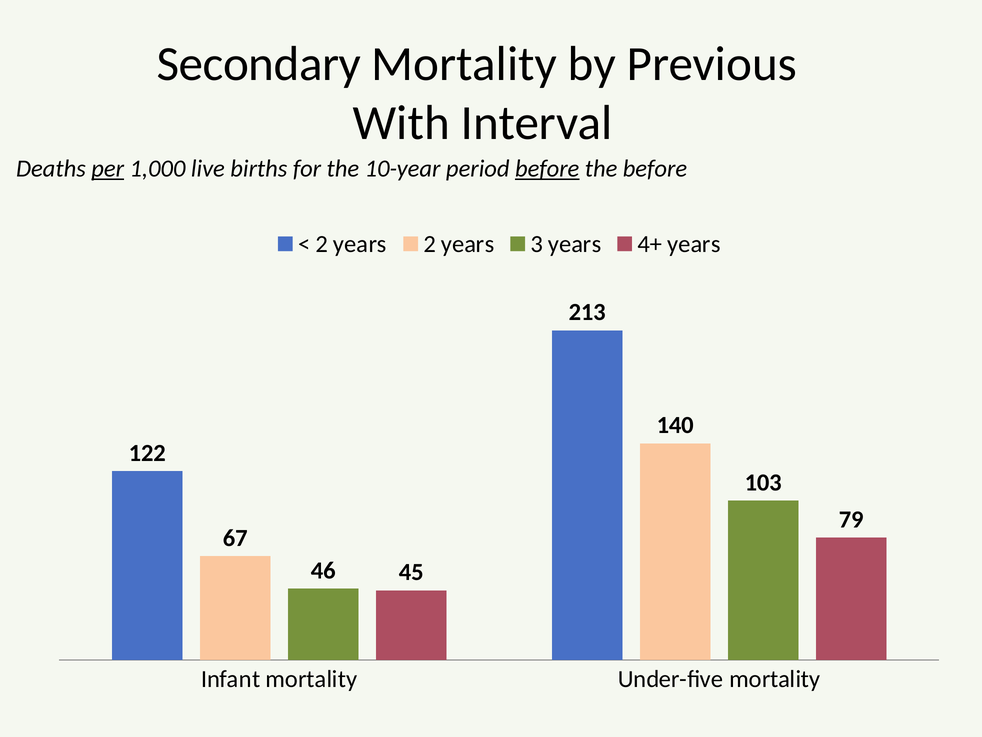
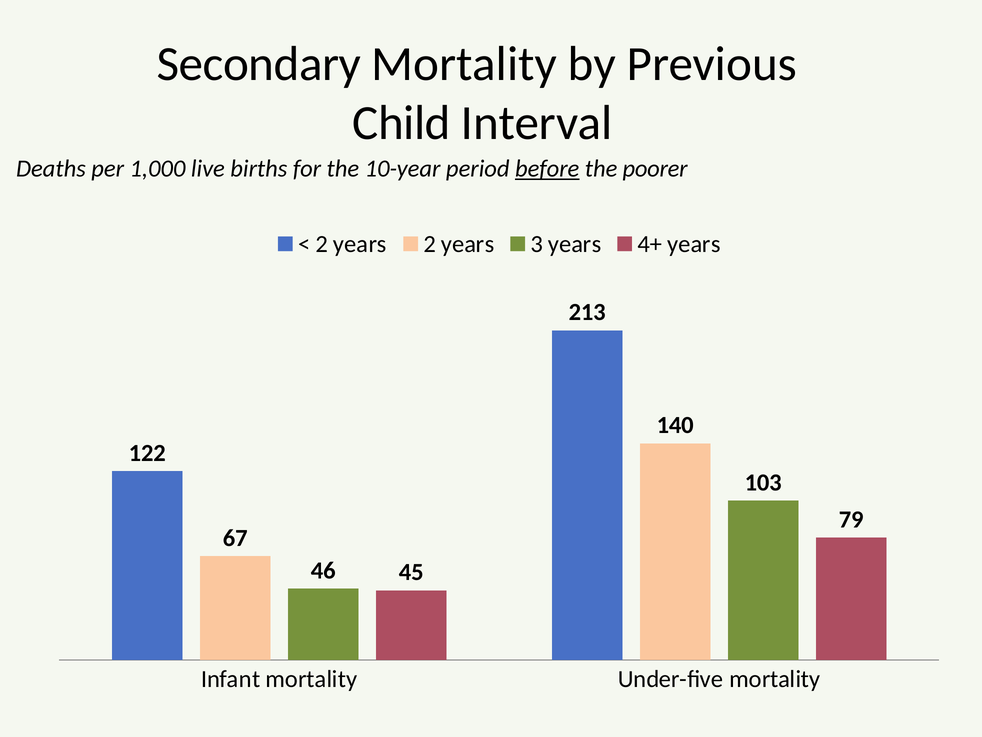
With: With -> Child
per underline: present -> none
the before: before -> poorer
